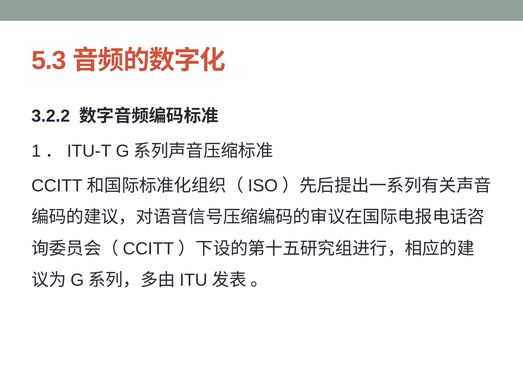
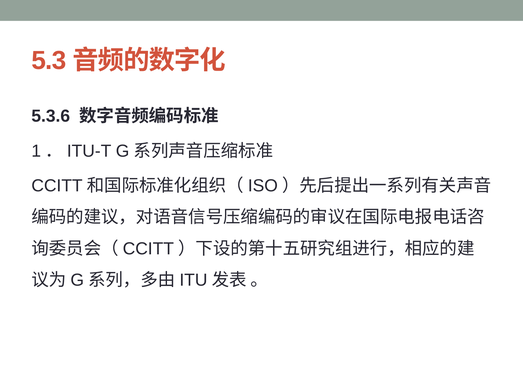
3.2.2: 3.2.2 -> 5.3.6
